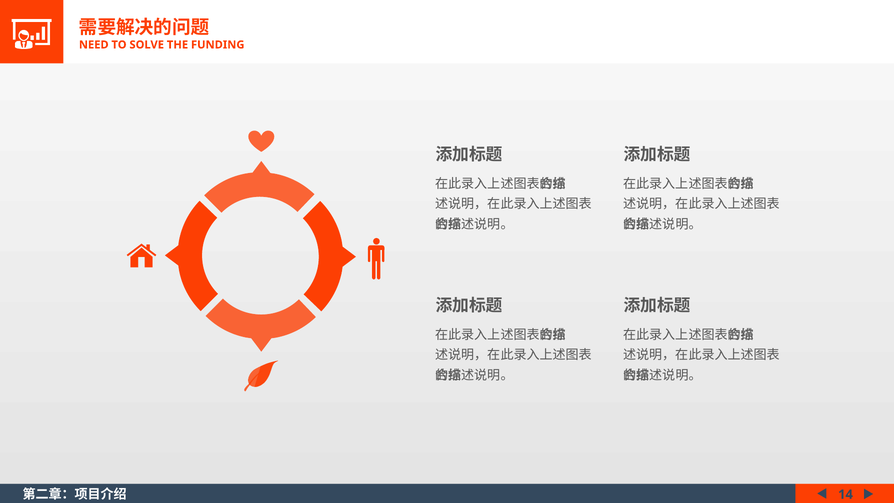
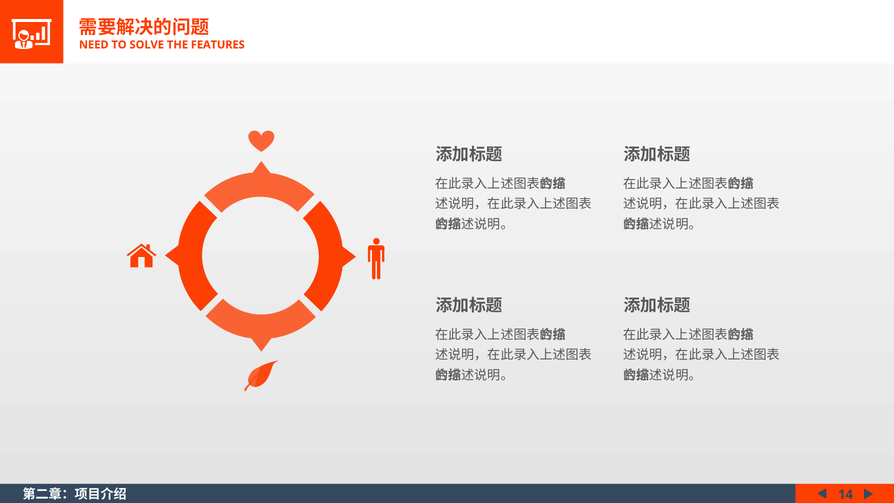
FUNDING: FUNDING -> FEATURES
